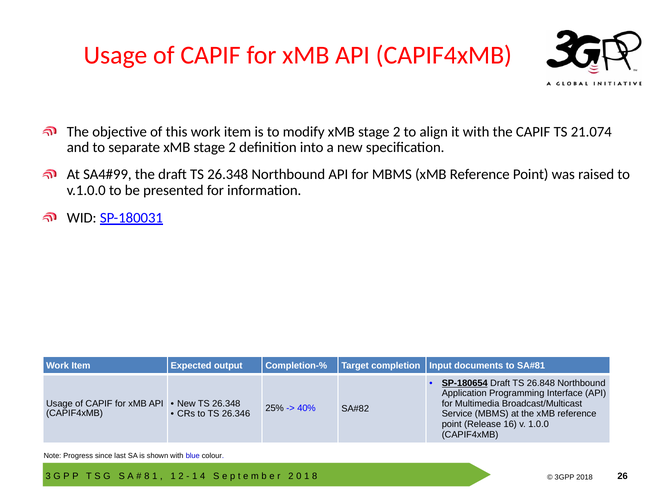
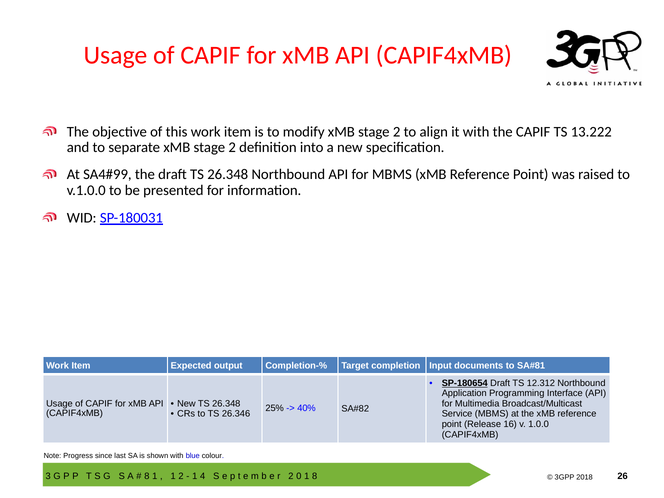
21.074: 21.074 -> 13.222
26.848: 26.848 -> 12.312
